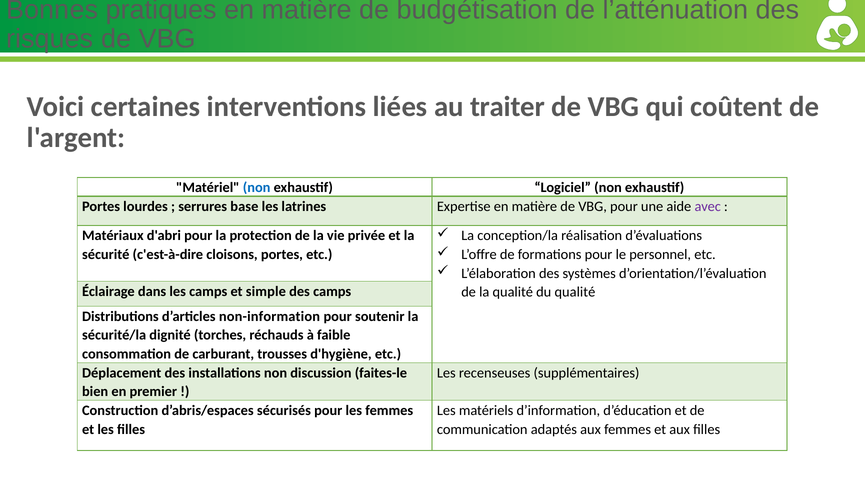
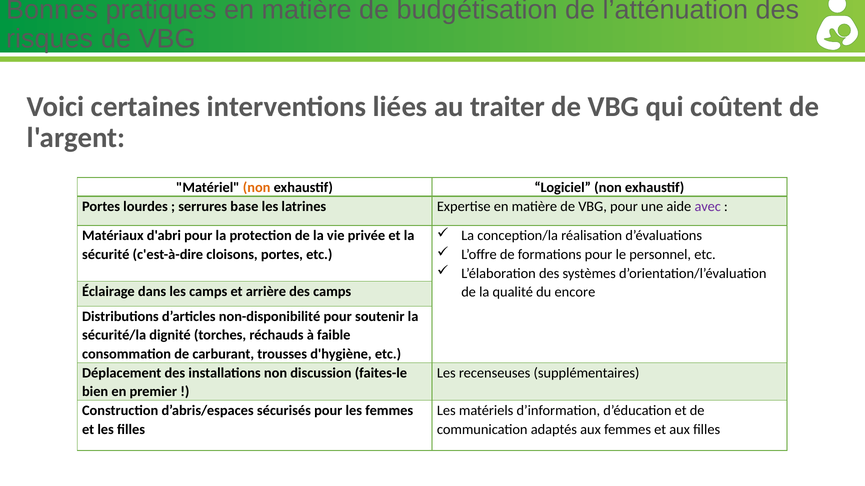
non at (257, 188) colour: blue -> orange
simple: simple -> arrière
du qualité: qualité -> encore
non-information: non-information -> non-disponibilité
